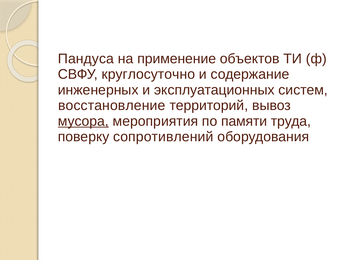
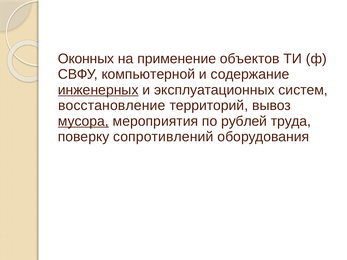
Пандуса: Пандуса -> Оконных
круглосуточно: круглосуточно -> компьютерной
инженерных underline: none -> present
памяти: памяти -> рублей
